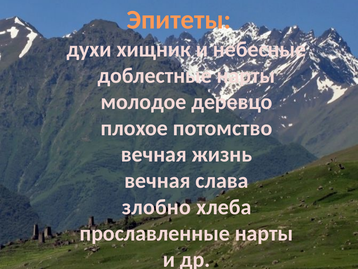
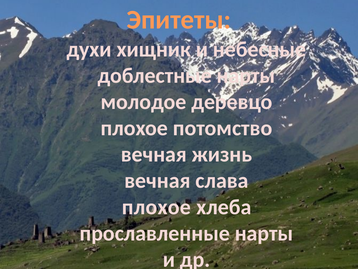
злобно at (156, 207): злобно -> плохое
